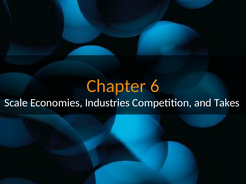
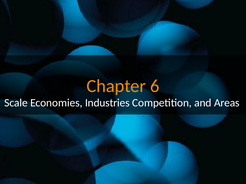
Takes: Takes -> Areas
